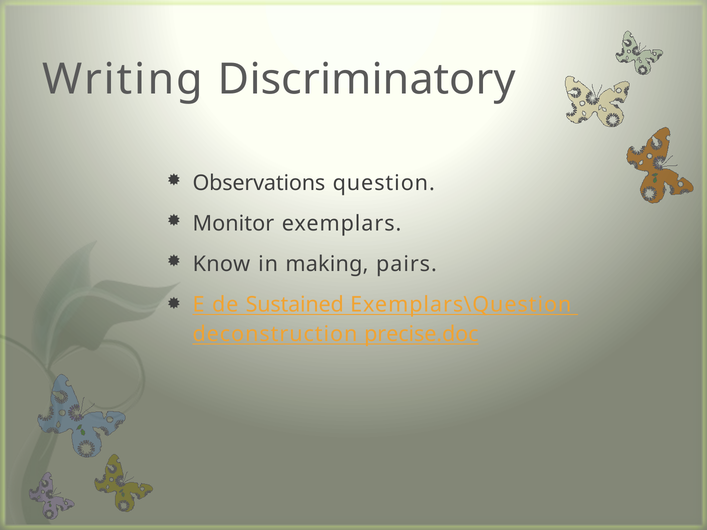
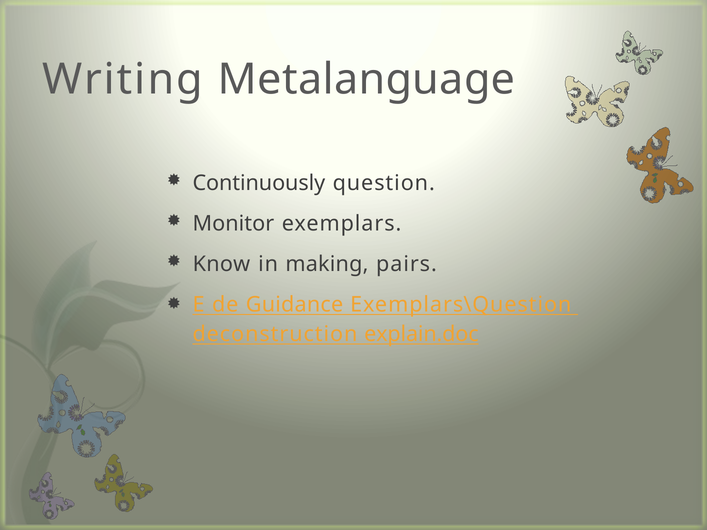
Discriminatory: Discriminatory -> Metalanguage
Observations: Observations -> Continuously
Sustained: Sustained -> Guidance
precise.doc: precise.doc -> explain.doc
